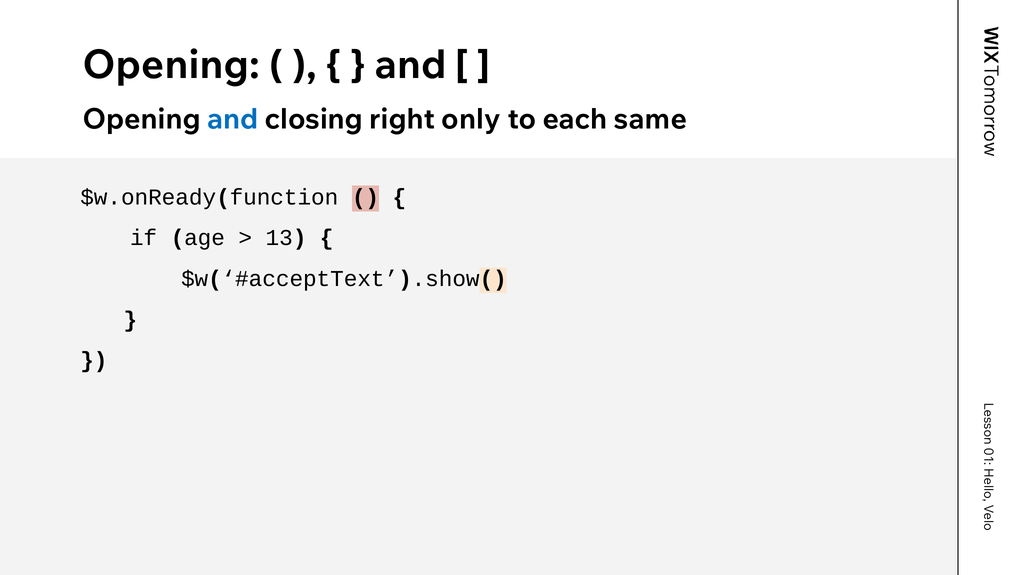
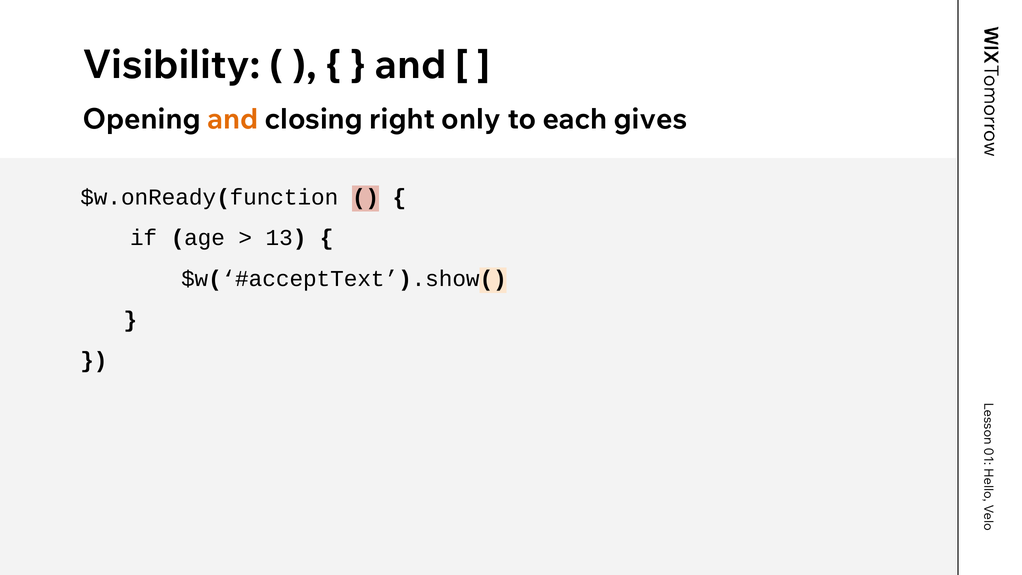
Opening at (171, 65): Opening -> Visibility
and at (233, 119) colour: blue -> orange
same: same -> gives
